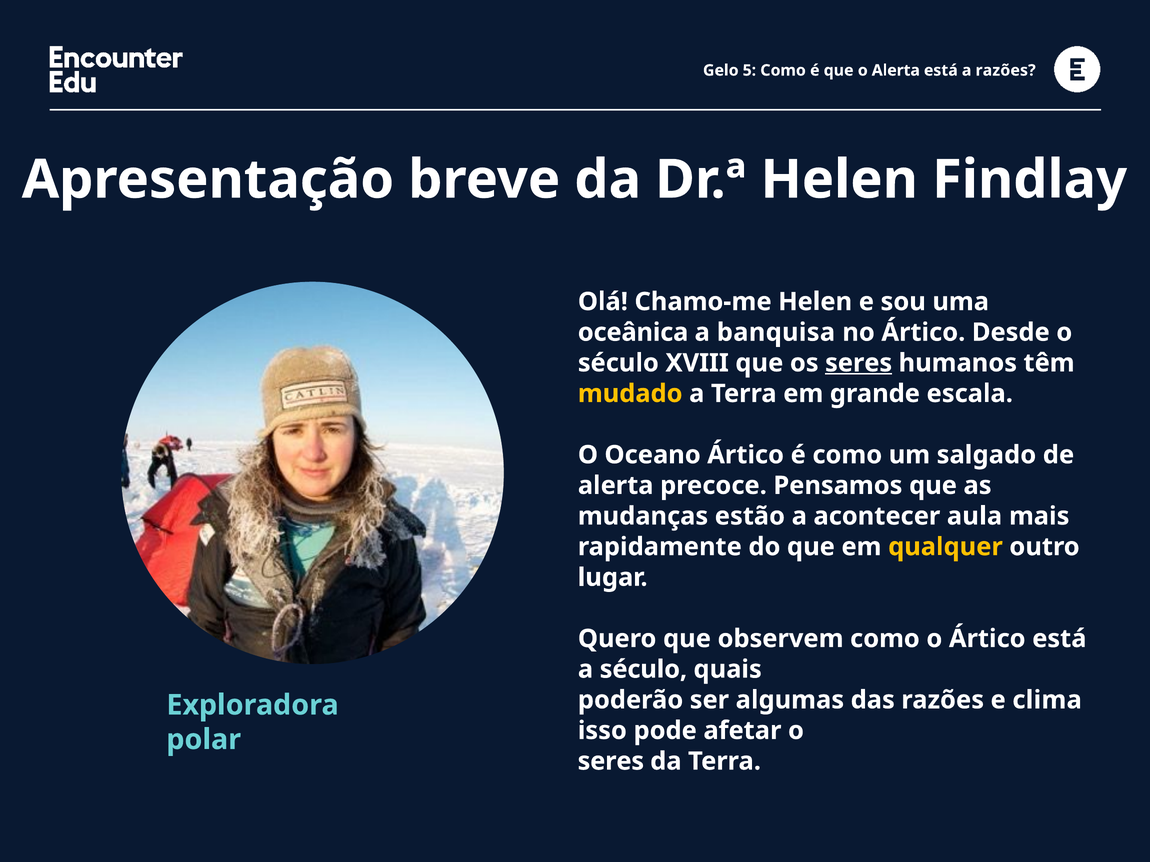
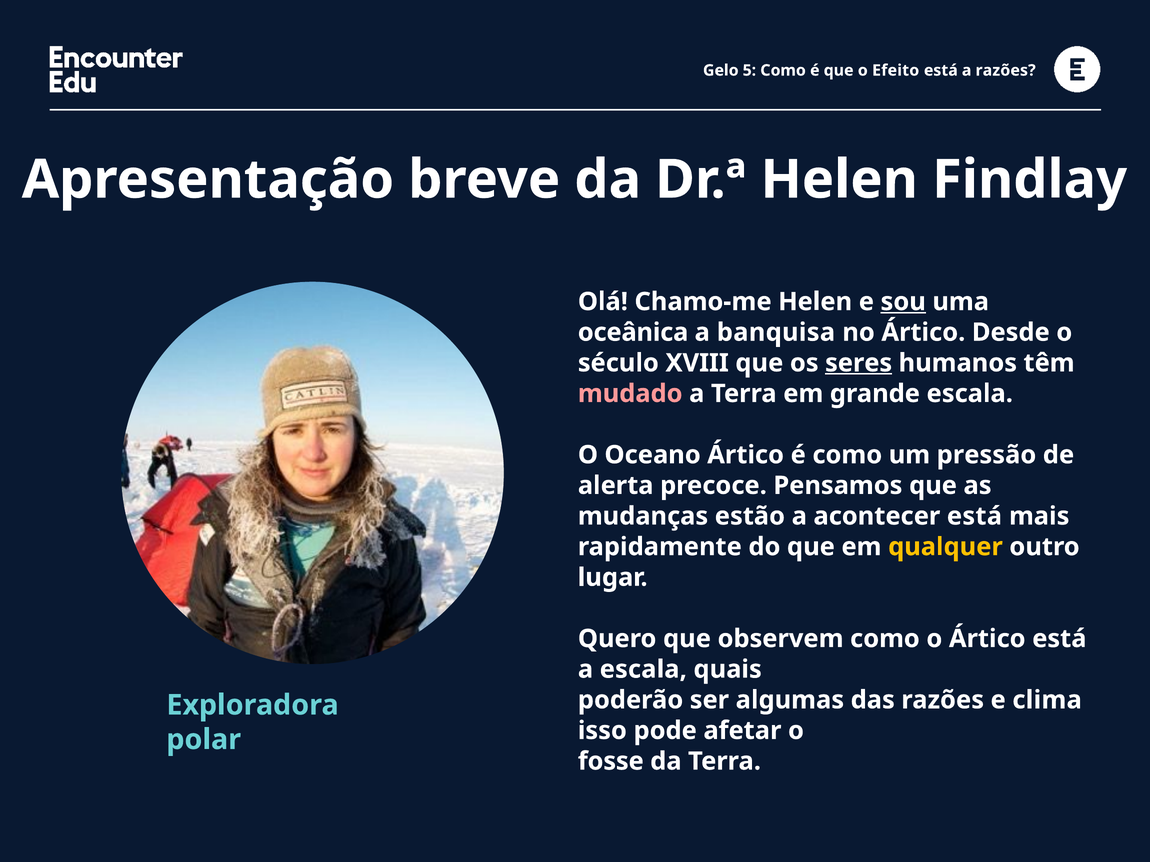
o Alerta: Alerta -> Efeito
sou underline: none -> present
mudado colour: yellow -> pink
salgado: salgado -> pressão
acontecer aula: aula -> está
a século: século -> escala
seres at (611, 762): seres -> fosse
